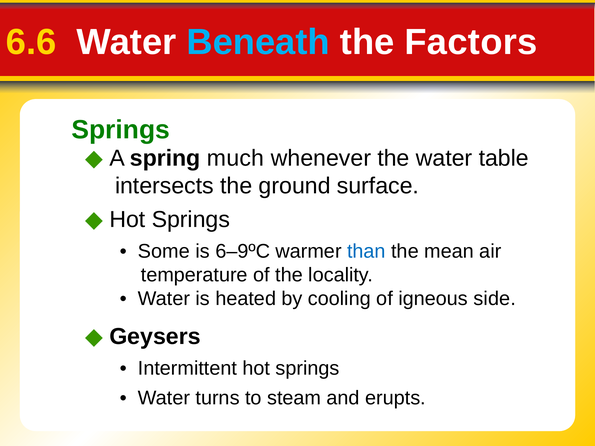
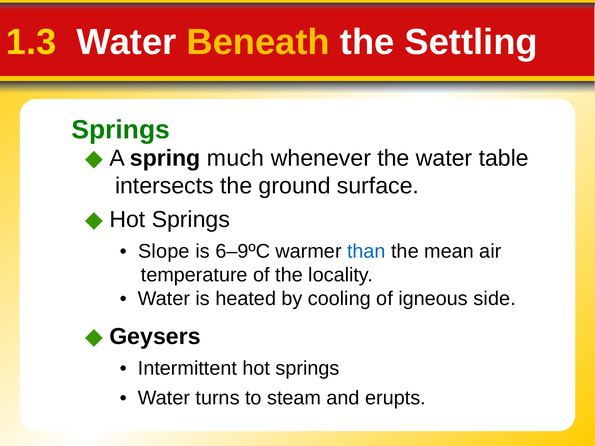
6.6: 6.6 -> 1.3
Beneath colour: light blue -> yellow
Factors: Factors -> Settling
Some: Some -> Slope
